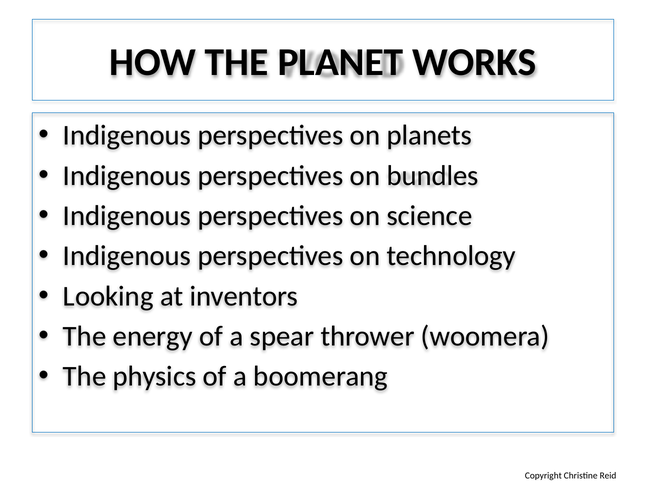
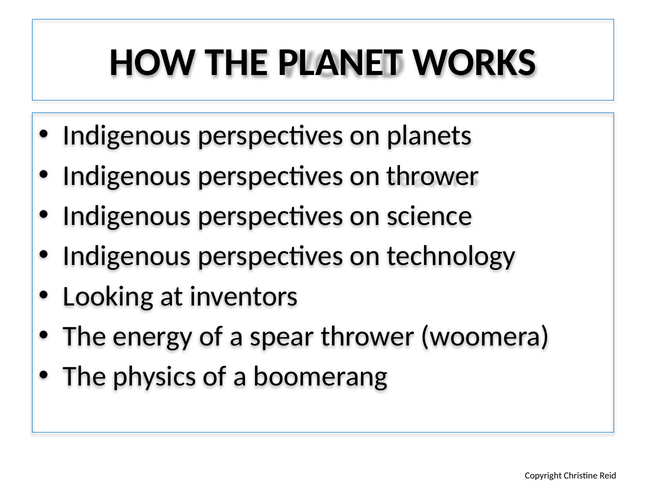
on bundles: bundles -> thrower
